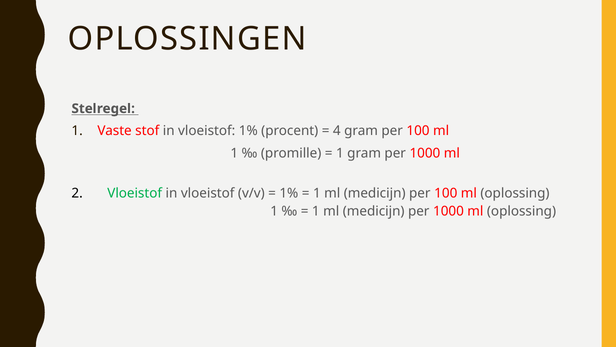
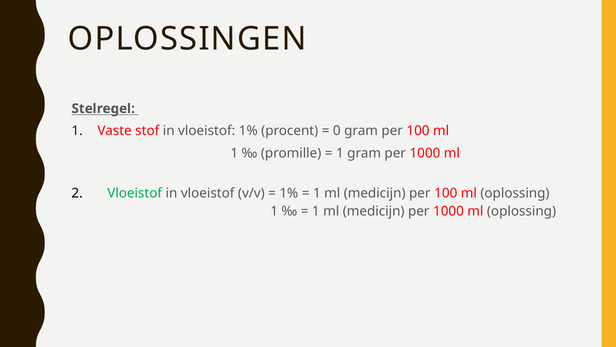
4: 4 -> 0
